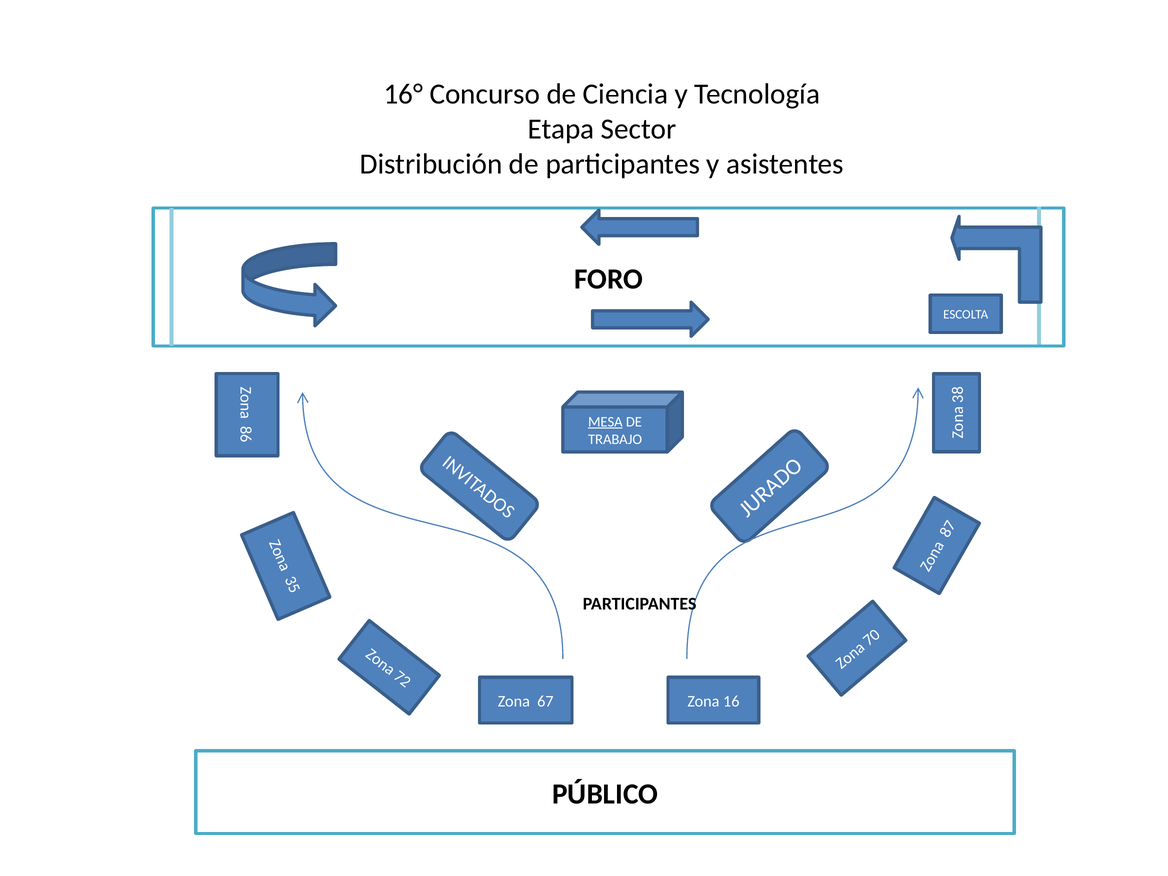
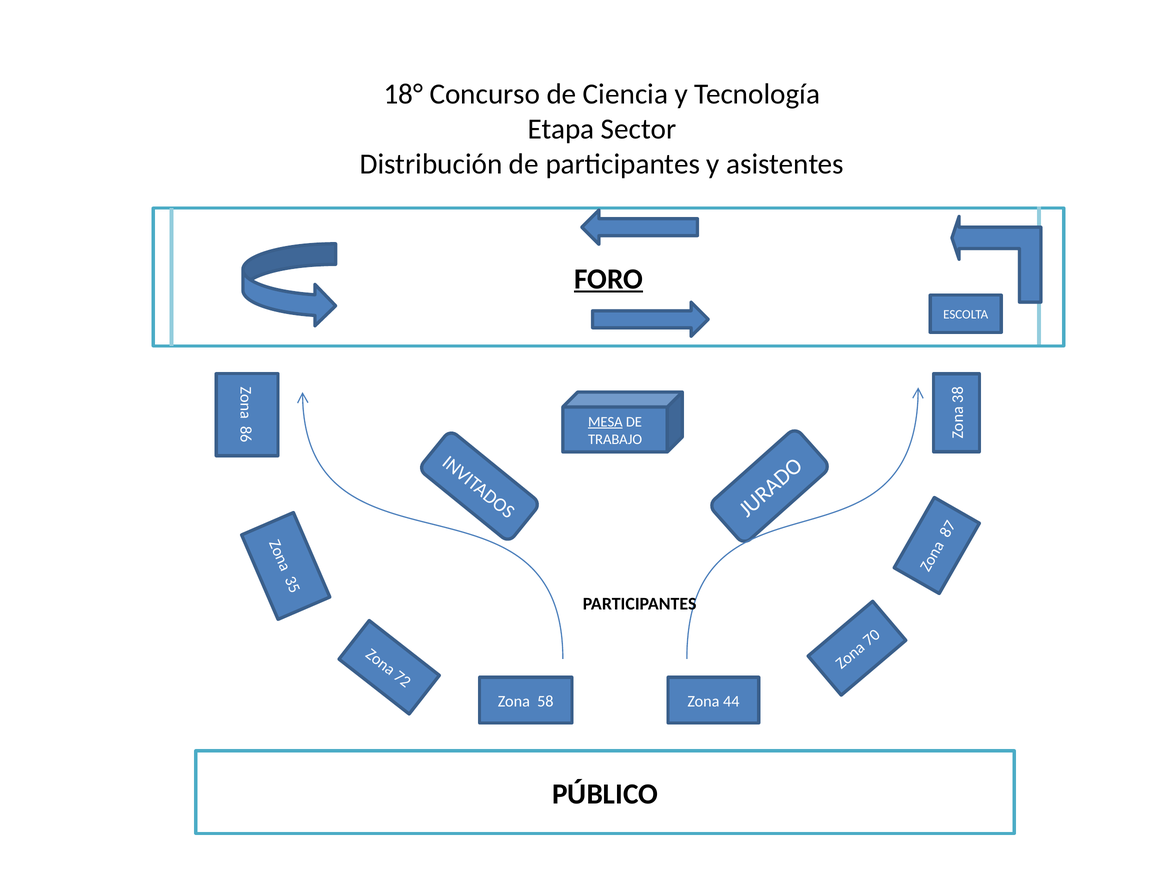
16°: 16° -> 18°
FORO underline: none -> present
67: 67 -> 58
16: 16 -> 44
